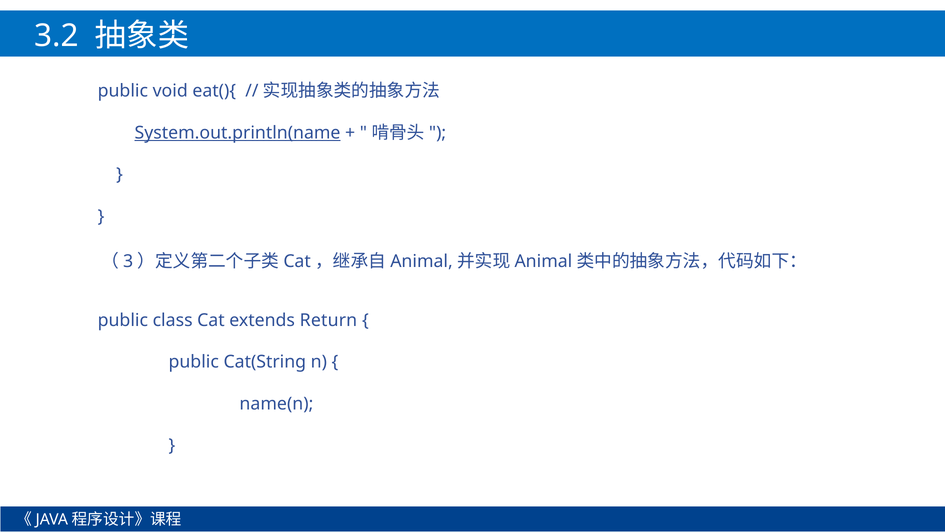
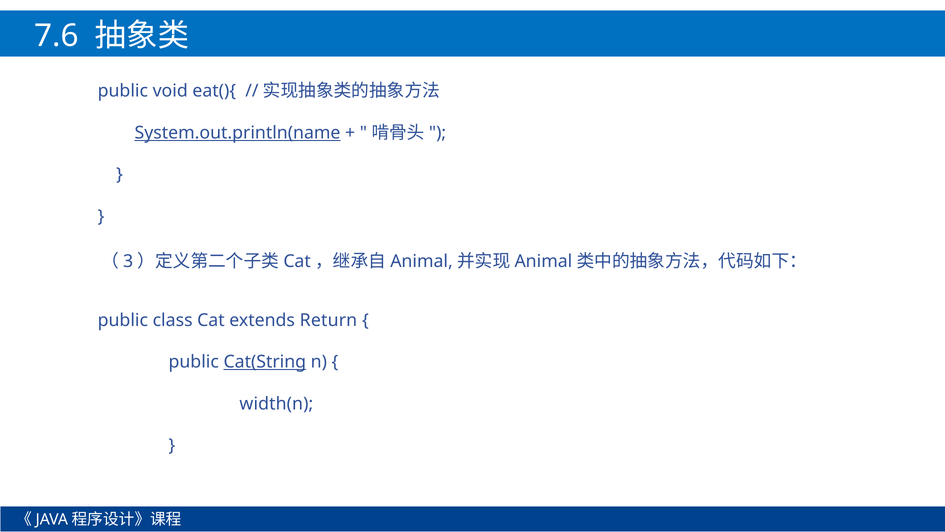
3.2: 3.2 -> 7.6
Cat(String underline: none -> present
name(n: name(n -> width(n
